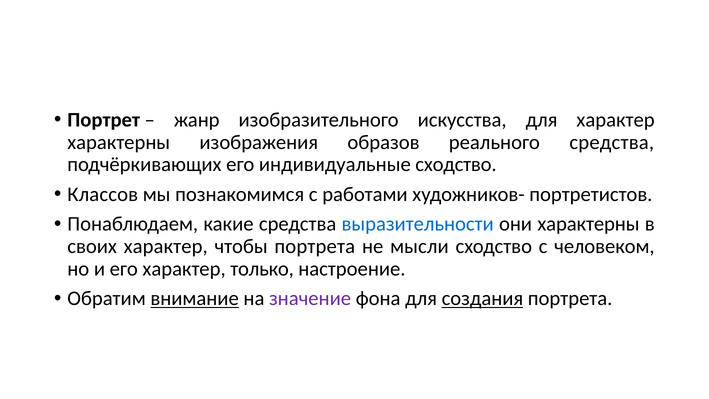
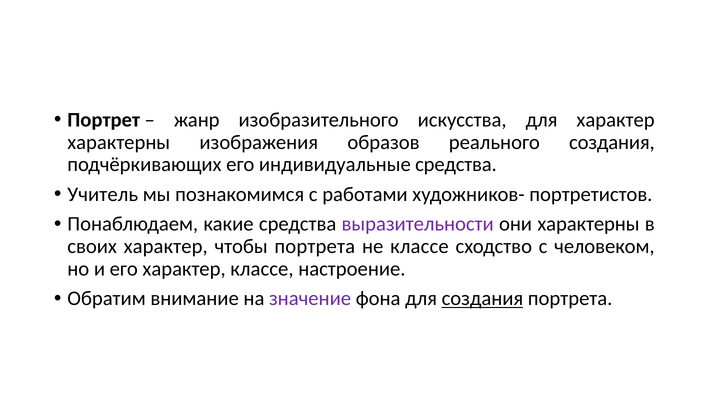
реального средства: средства -> создания
индивидуальные сходство: сходство -> средства
Классов: Классов -> Учитель
выразительности colour: blue -> purple
не мысли: мысли -> классе
характер только: только -> классе
внимание underline: present -> none
